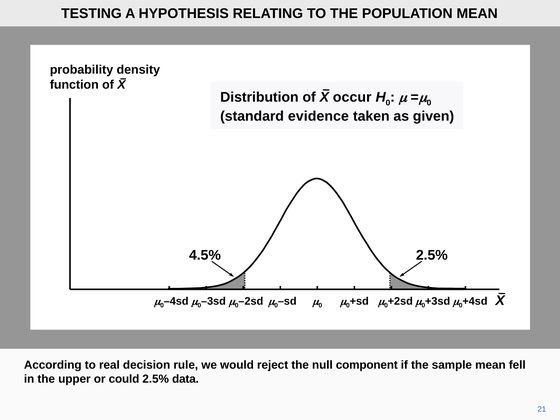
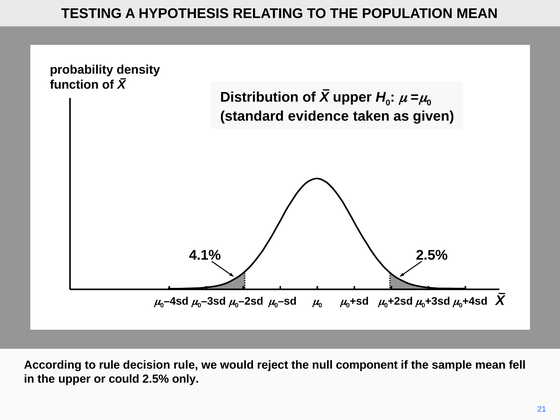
X occur: occur -> upper
4.5%: 4.5% -> 4.1%
to real: real -> rule
data: data -> only
